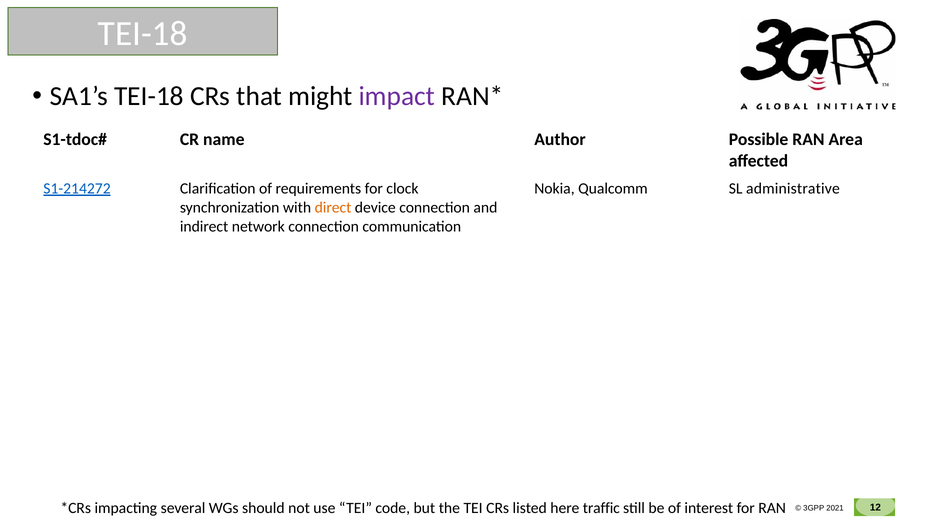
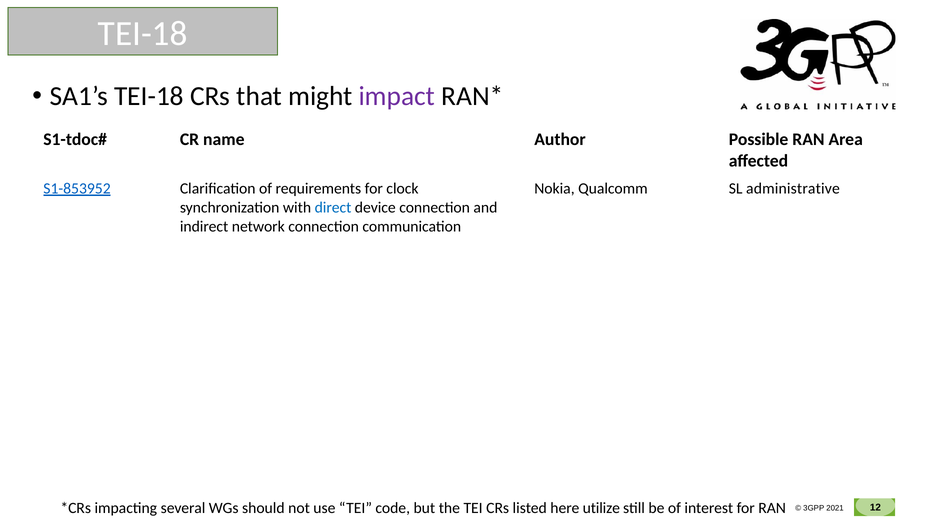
S1-214272: S1-214272 -> S1-853952
direct colour: orange -> blue
traffic: traffic -> utilize
